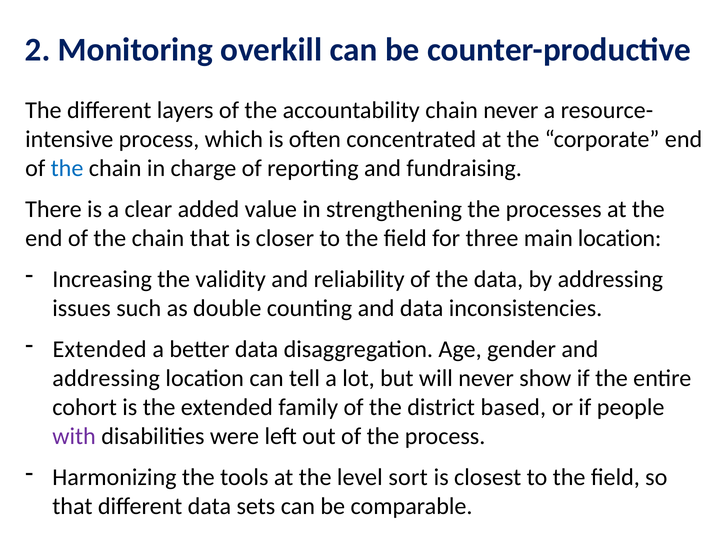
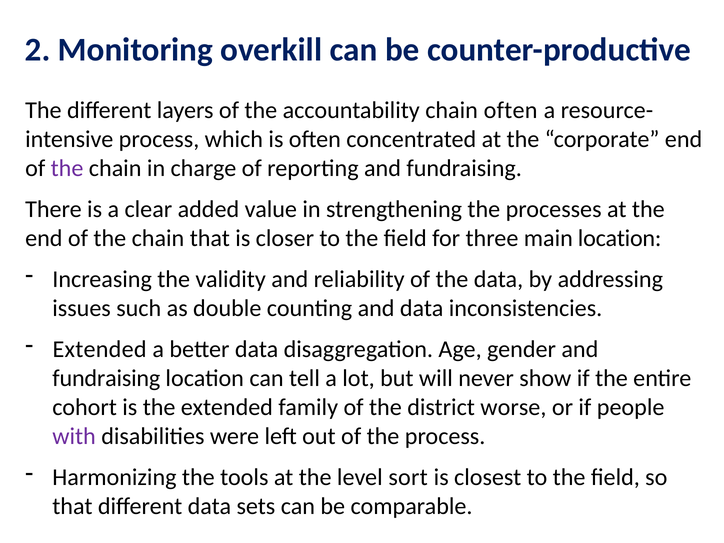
chain never: never -> often
the at (67, 168) colour: blue -> purple
addressing at (106, 378): addressing -> fundraising
based: based -> worse
